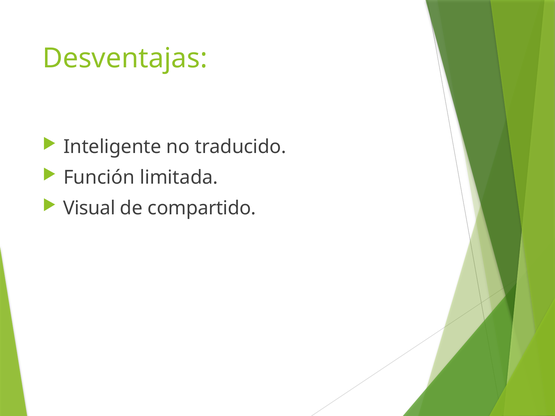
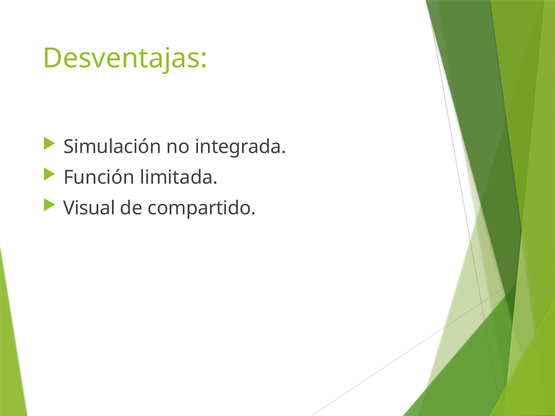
Inteligente: Inteligente -> Simulación
traducido: traducido -> integrada
